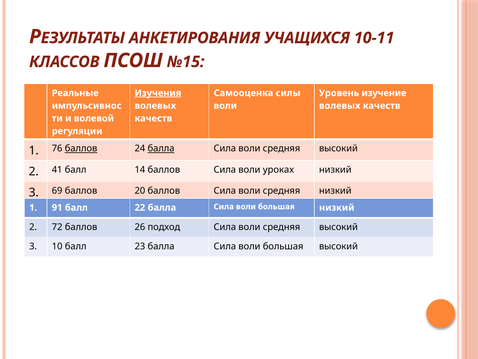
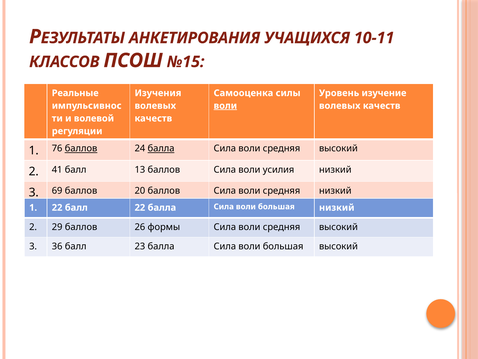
Изучения underline: present -> none
воли at (225, 106) underline: none -> present
14: 14 -> 13
уроках: уроках -> усилия
1 91: 91 -> 22
72: 72 -> 29
подход: подход -> формы
10: 10 -> 36
